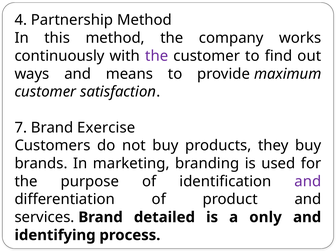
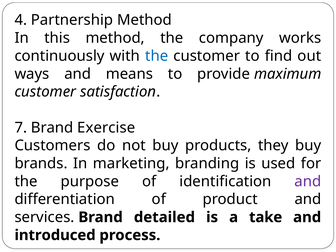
the at (157, 56) colour: purple -> blue
only: only -> take
identifying: identifying -> introduced
